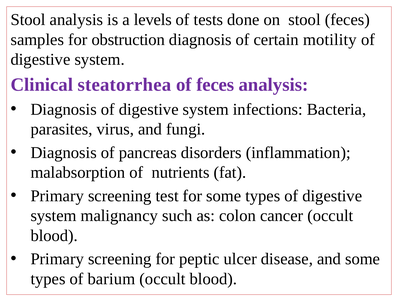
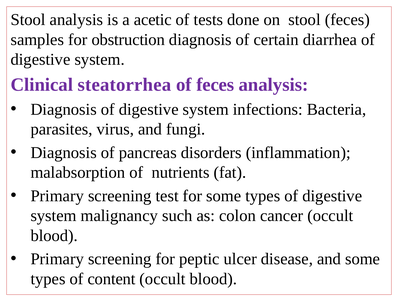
levels: levels -> acetic
motility: motility -> diarrhea
barium: barium -> content
